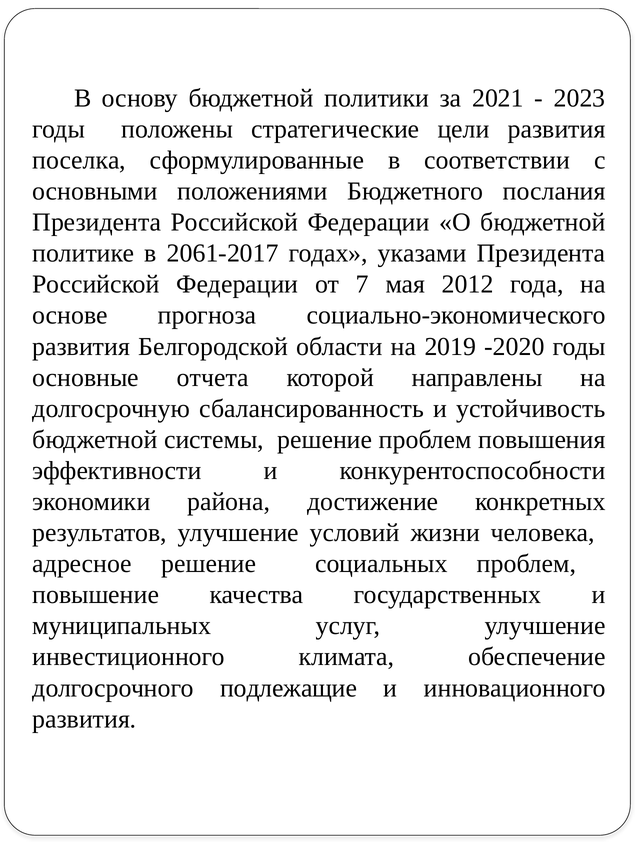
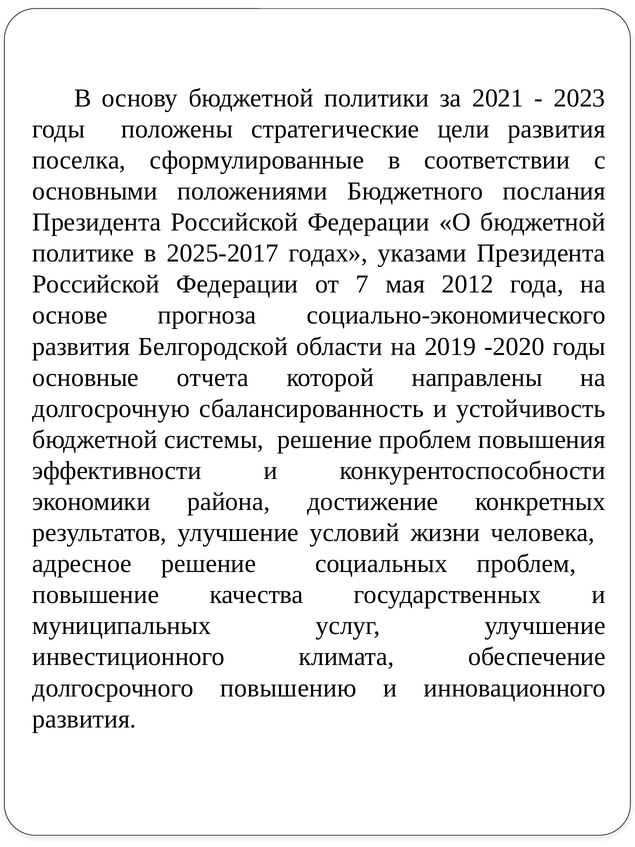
2061-2017: 2061-2017 -> 2025-2017
подлежащие: подлежащие -> повышению
